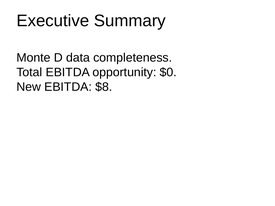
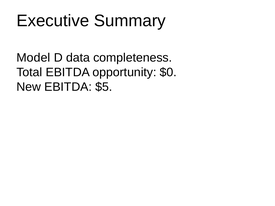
Monte: Monte -> Model
$8: $8 -> $5
